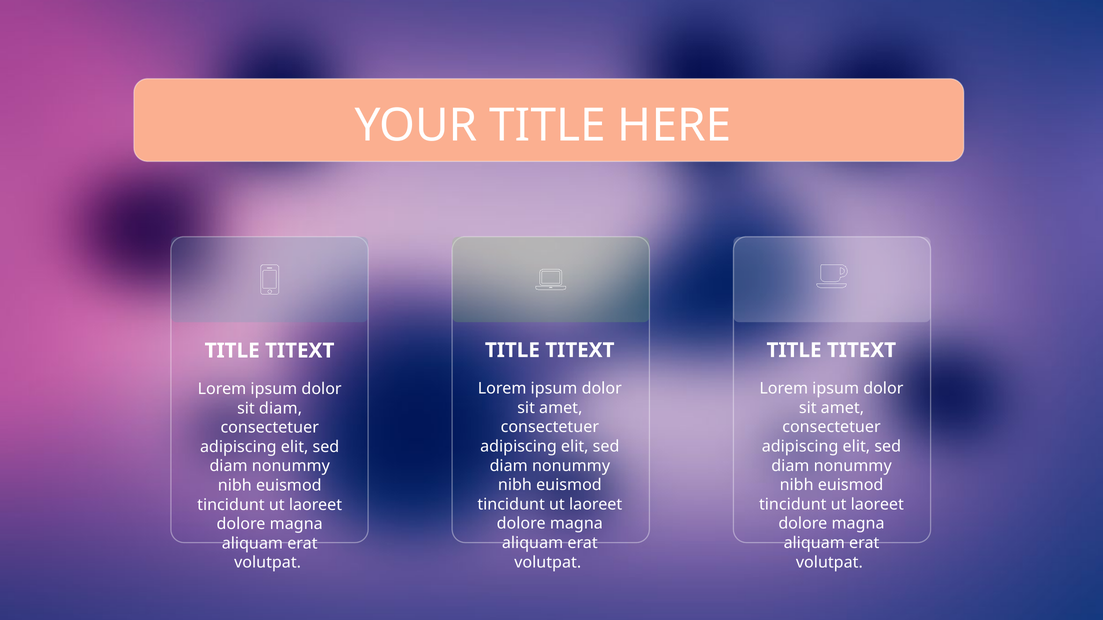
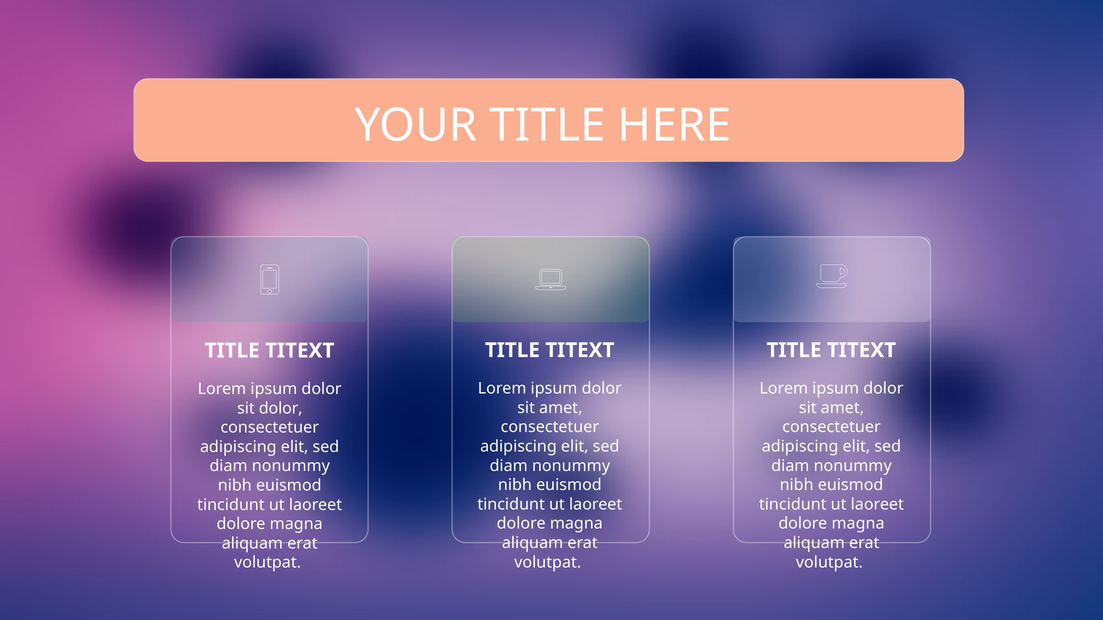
sit diam: diam -> dolor
